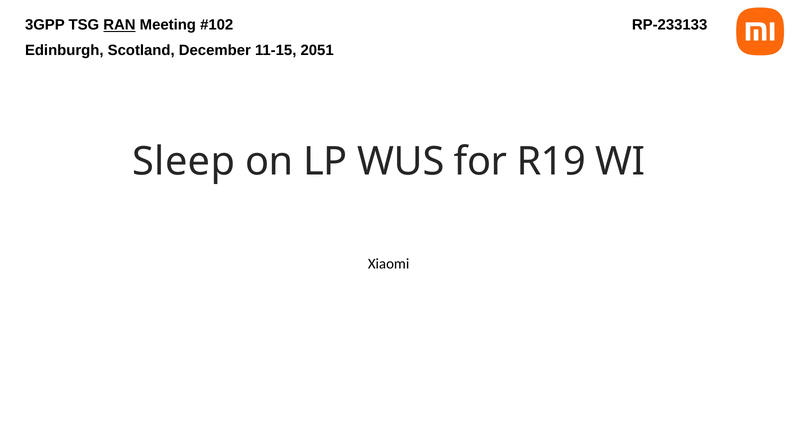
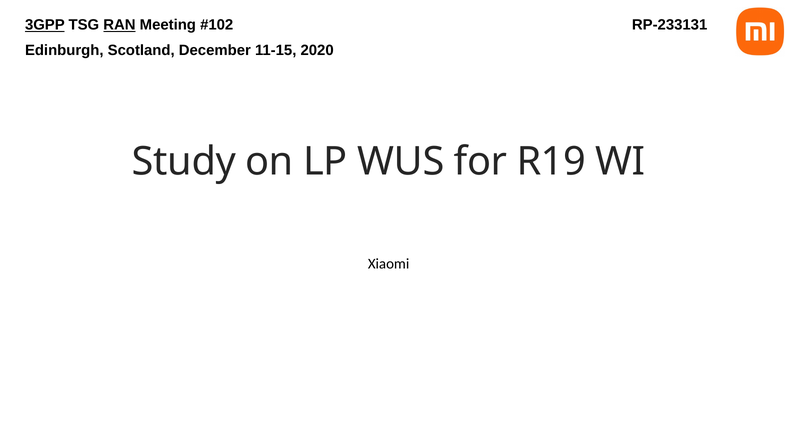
3GPP underline: none -> present
RP-233133: RP-233133 -> RP-233131
2051: 2051 -> 2020
Sleep: Sleep -> Study
